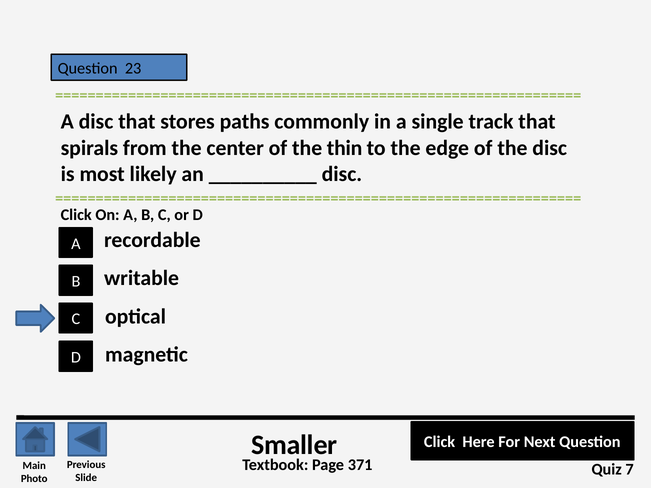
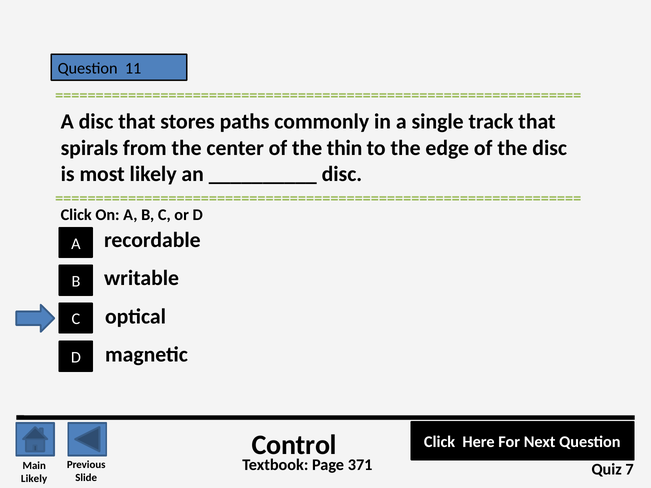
23: 23 -> 11
Smaller: Smaller -> Control
Photo at (34, 479): Photo -> Likely
